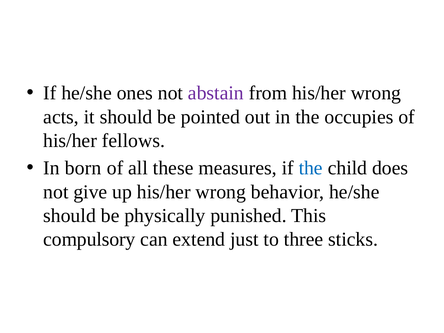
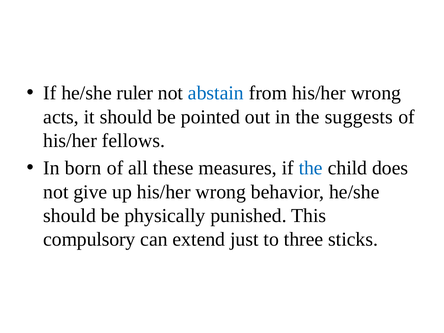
ones: ones -> ruler
abstain colour: purple -> blue
occupies: occupies -> suggests
